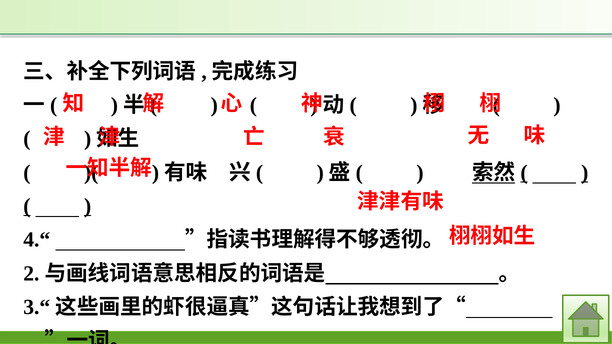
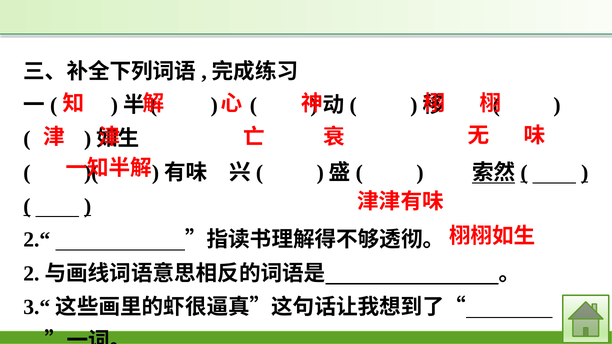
4.“: 4.“ -> 2.“
